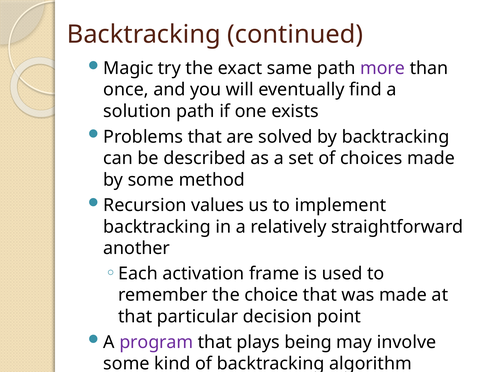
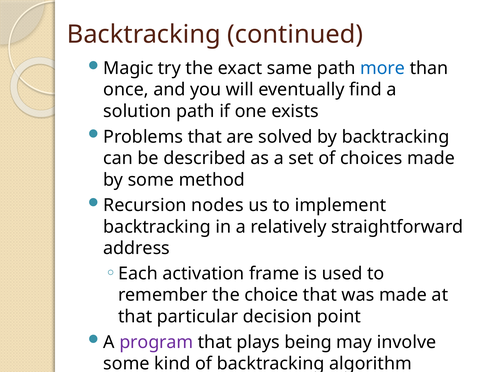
more colour: purple -> blue
values: values -> nodes
another: another -> address
